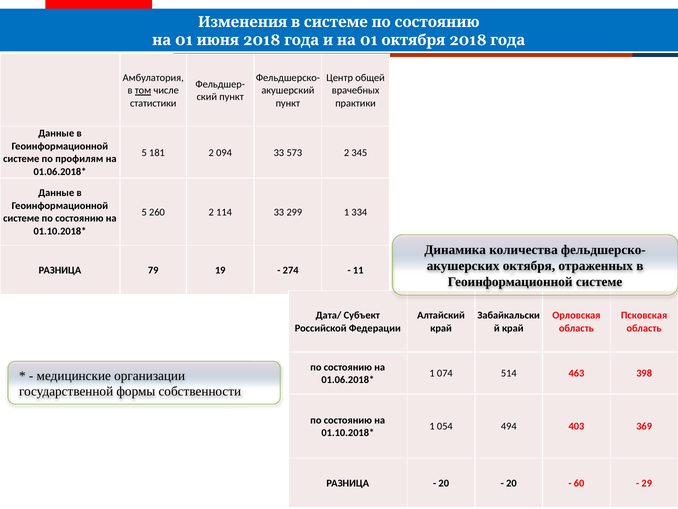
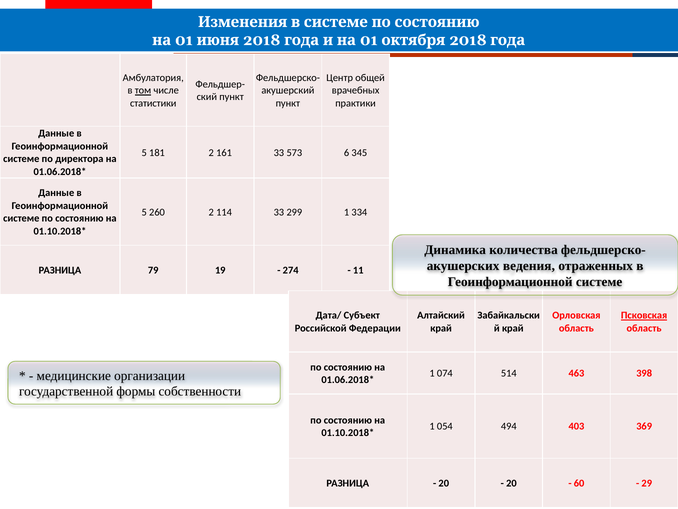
094: 094 -> 161
573 2: 2 -> 6
профилям: профилям -> директора
октября at (529, 266): октября -> ведения
Псковская underline: none -> present
